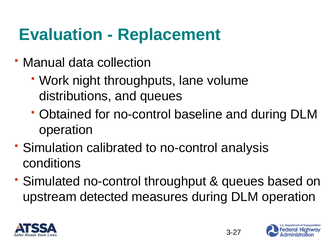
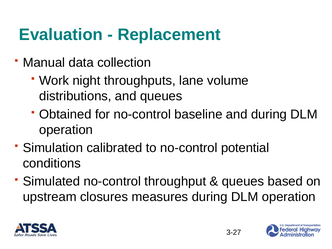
analysis: analysis -> potential
detected: detected -> closures
